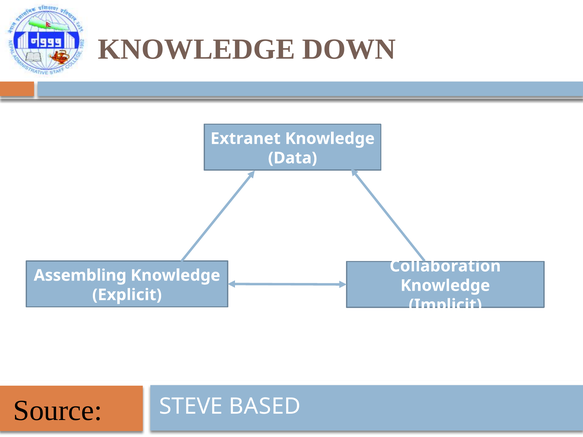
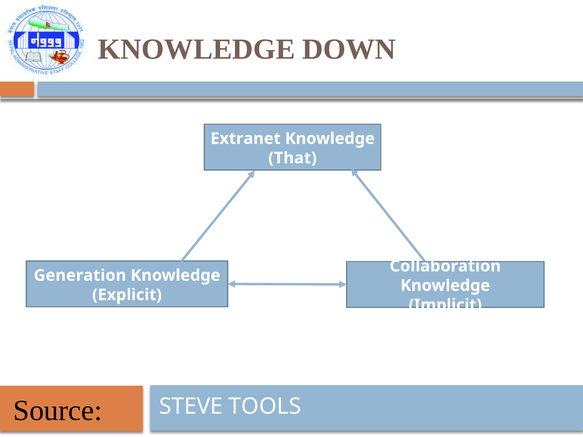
Data: Data -> That
Assembling: Assembling -> Generation
BASED: BASED -> TOOLS
